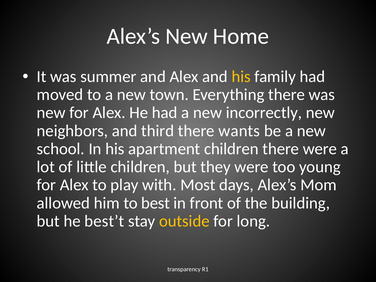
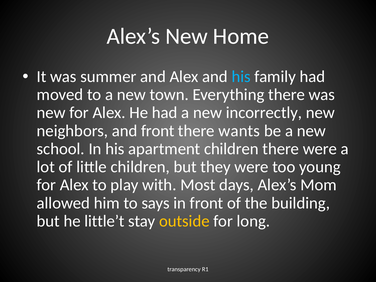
his at (241, 77) colour: yellow -> light blue
and third: third -> front
best: best -> says
best’t: best’t -> little’t
